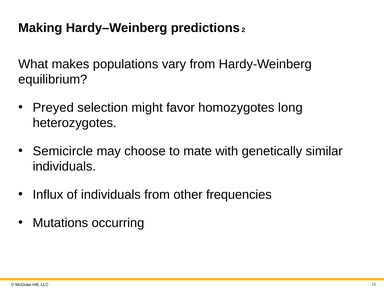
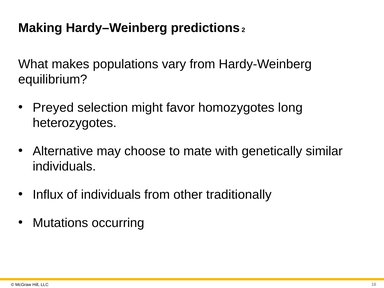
Semicircle: Semicircle -> Alternative
frequencies: frequencies -> traditionally
